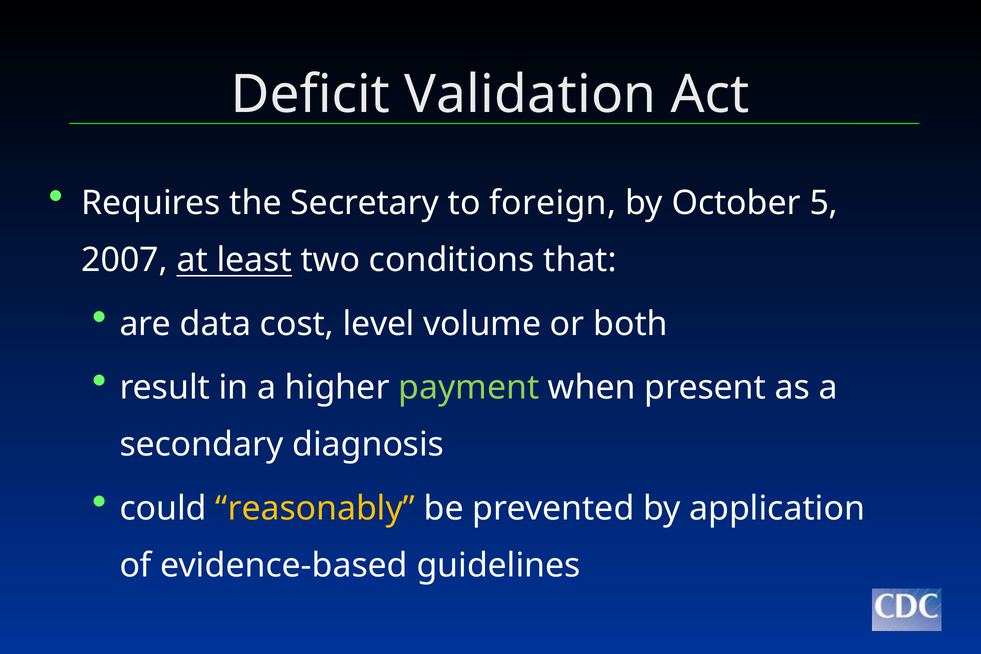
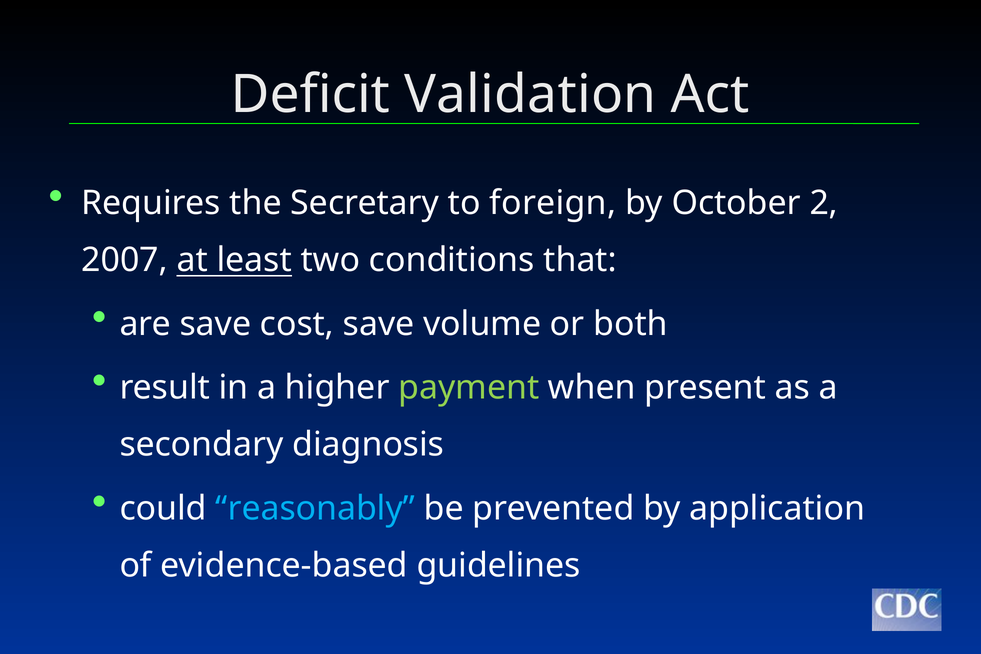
5: 5 -> 2
are data: data -> save
cost level: level -> save
reasonably colour: yellow -> light blue
